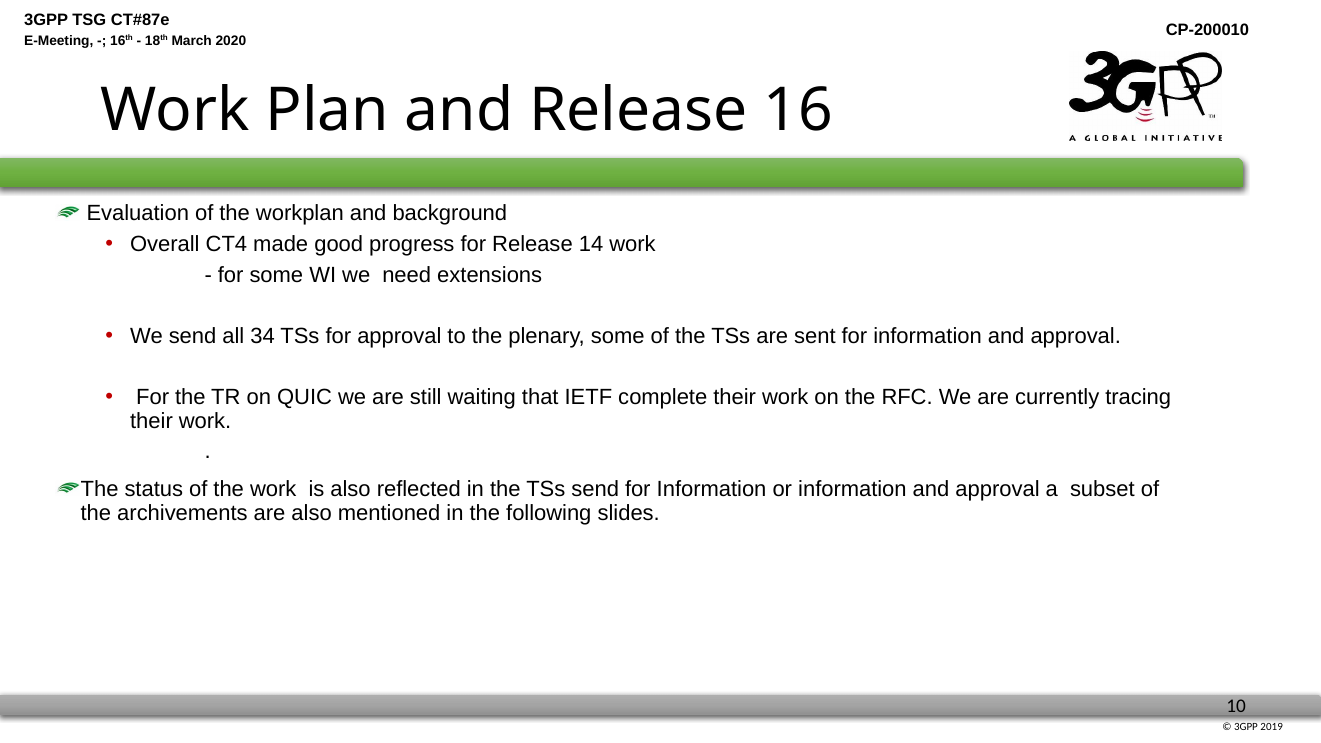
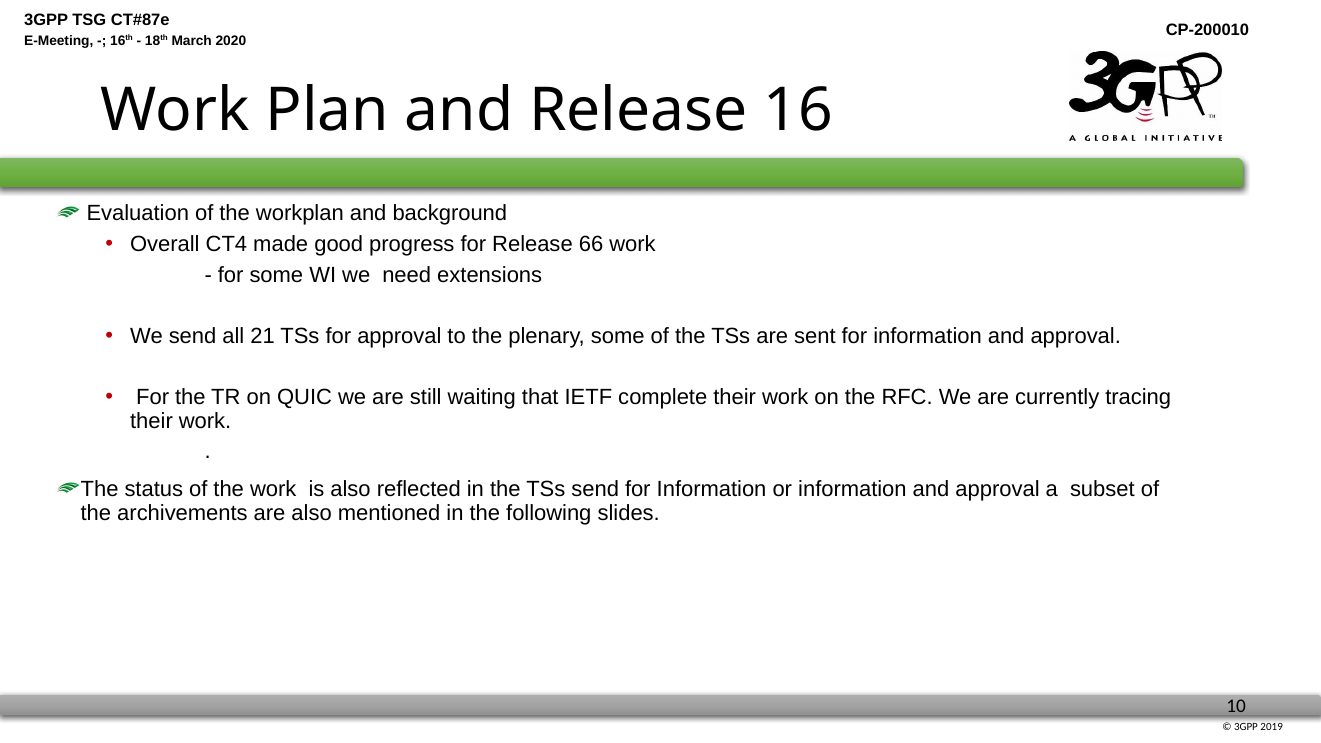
14: 14 -> 66
34: 34 -> 21
